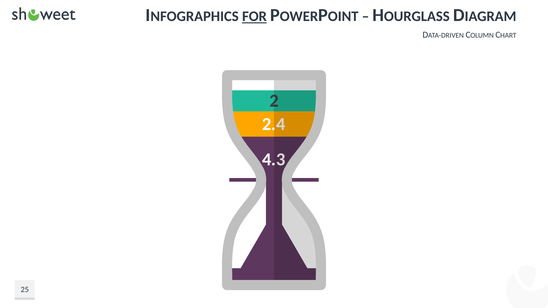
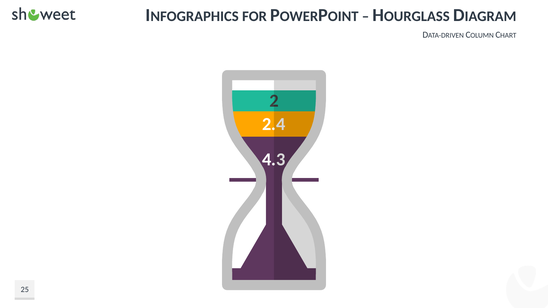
FOR underline: present -> none
